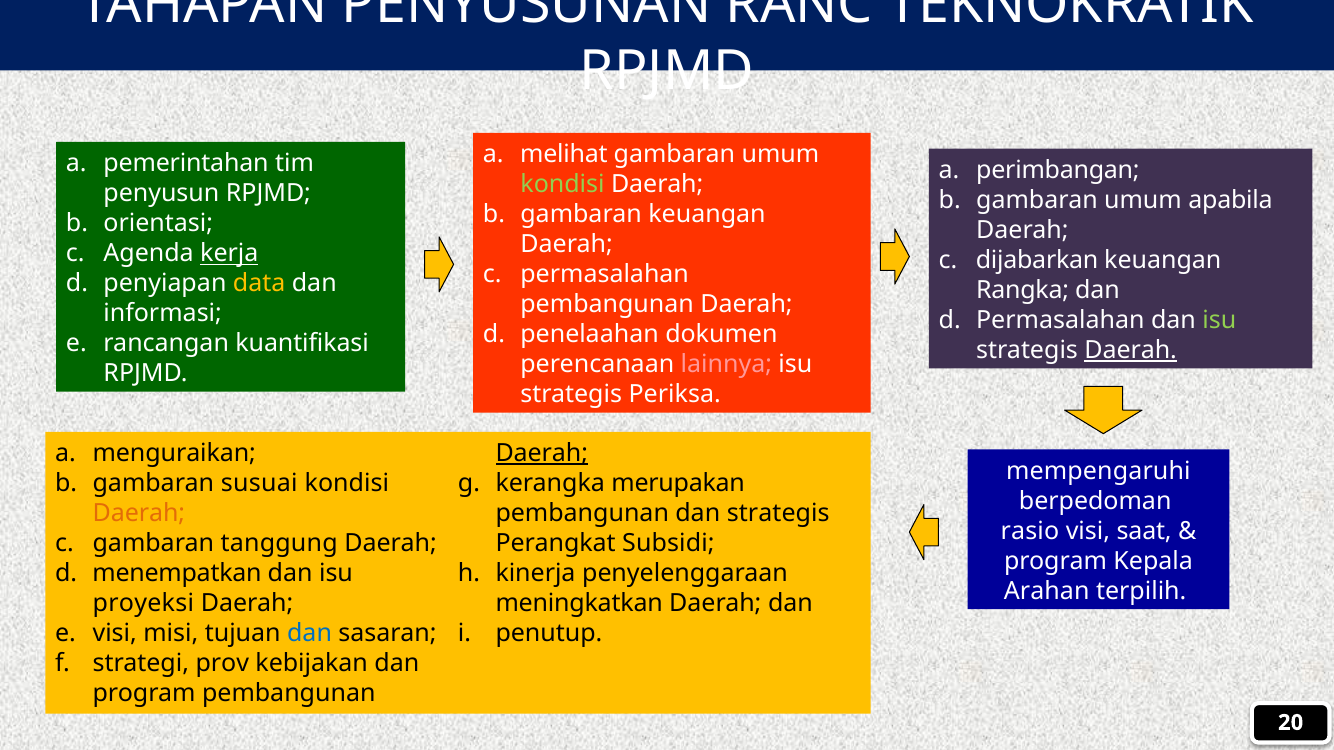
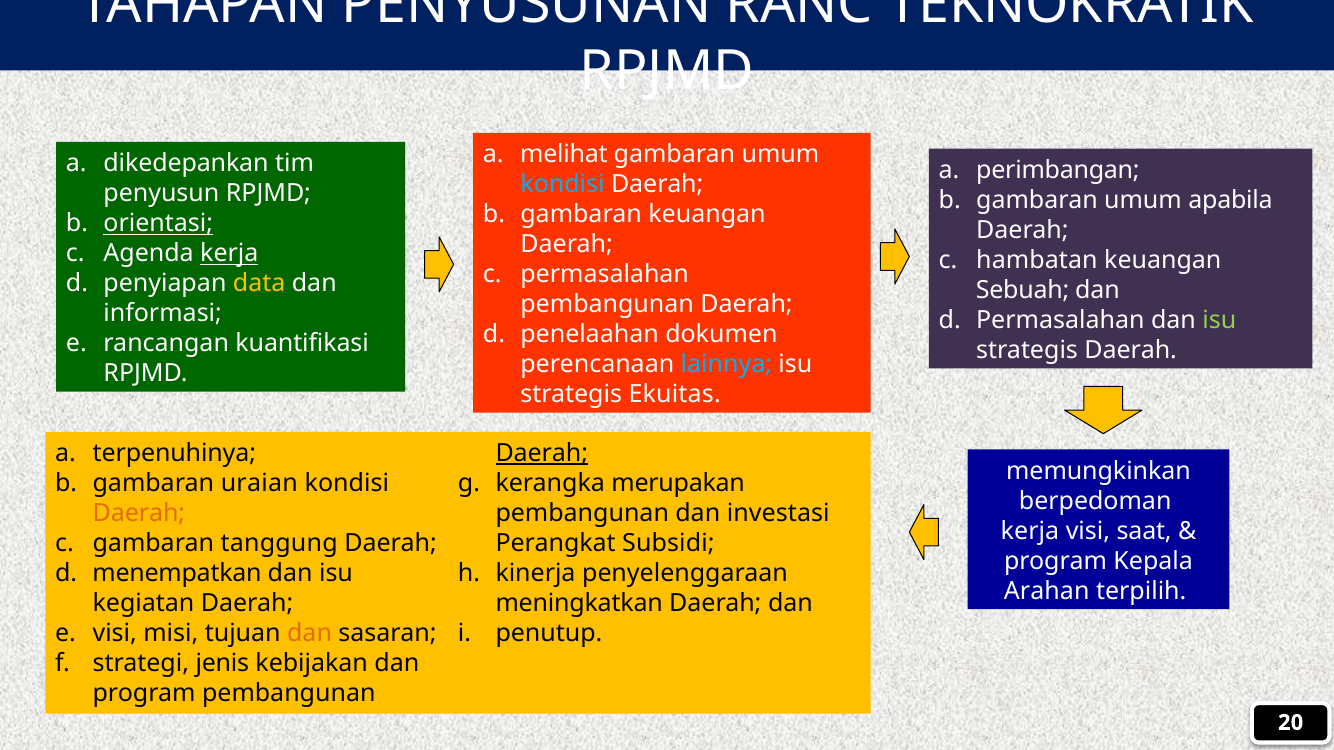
pemerintahan: pemerintahan -> dikedepankan
kondisi at (562, 185) colour: light green -> light blue
orientasi underline: none -> present
dijabarkan: dijabarkan -> hambatan
Rangka: Rangka -> Sebuah
Daerah at (1131, 350) underline: present -> none
lainnya colour: pink -> light blue
Periksa: Periksa -> Ekuitas
menguraikan: menguraikan -> terpenuhinya
mempengaruhi: mempengaruhi -> memungkinkan
susuai: susuai -> uraian
dan strategis: strategis -> investasi
rasio at (1030, 531): rasio -> kerja
proyeksi: proyeksi -> kegiatan
dan at (310, 634) colour: blue -> orange
prov: prov -> jenis
